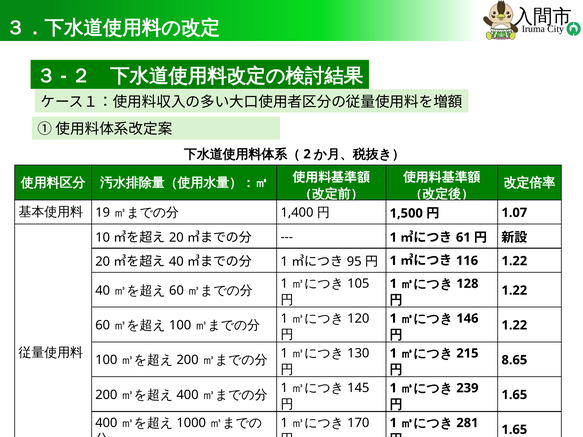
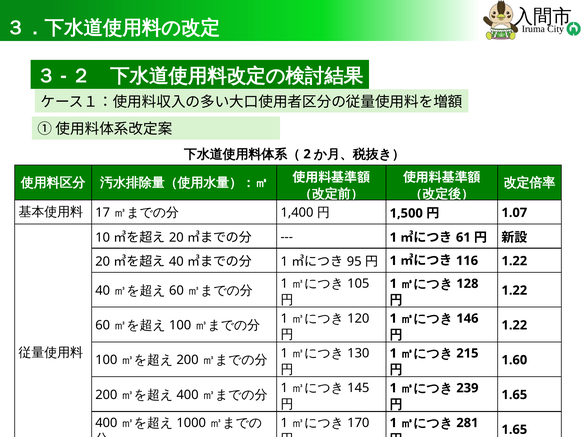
19: 19 -> 17
8.65: 8.65 -> 1.60
